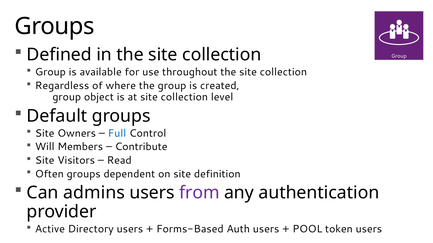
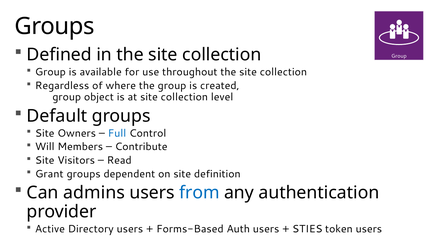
Often: Often -> Grant
from colour: purple -> blue
POOL: POOL -> STIES
